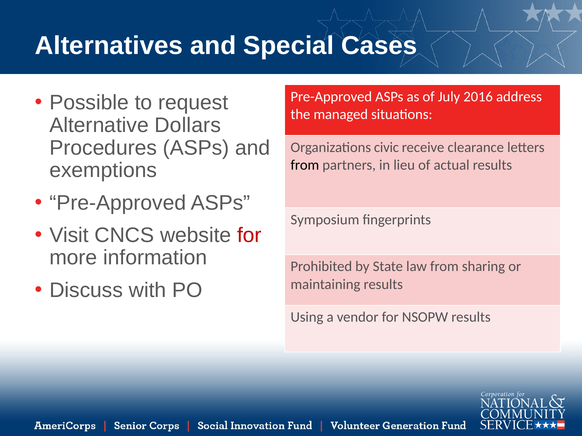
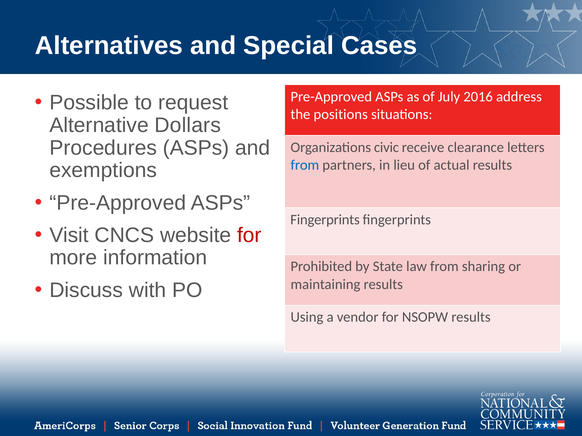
managed: managed -> positions
from at (305, 165) colour: black -> blue
Symposium at (325, 220): Symposium -> Fingerprints
